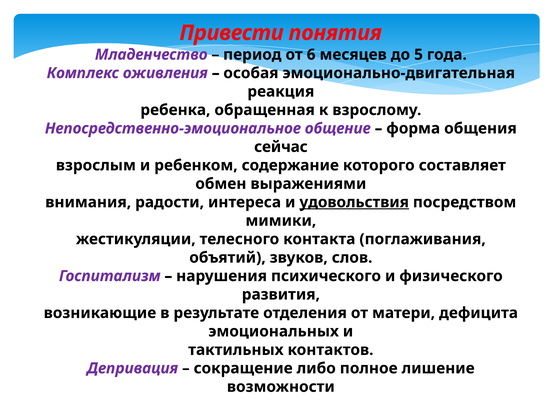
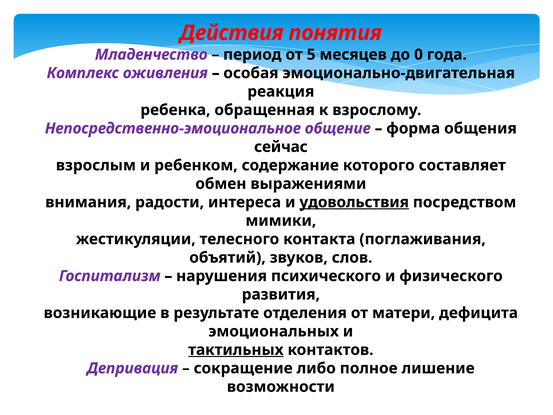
Привести: Привести -> Действия
6: 6 -> 5
5: 5 -> 0
тактильных underline: none -> present
